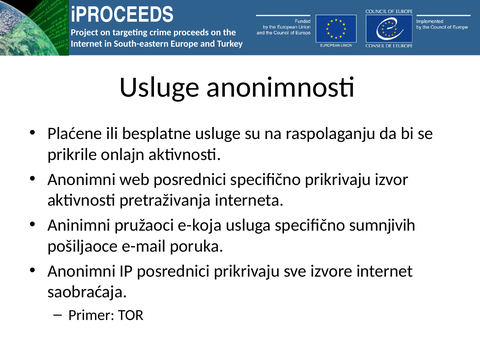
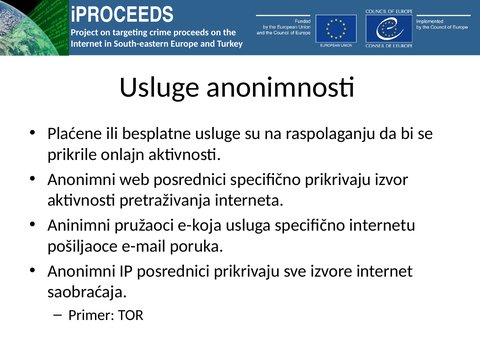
sumnjivih: sumnjivih -> internetu
